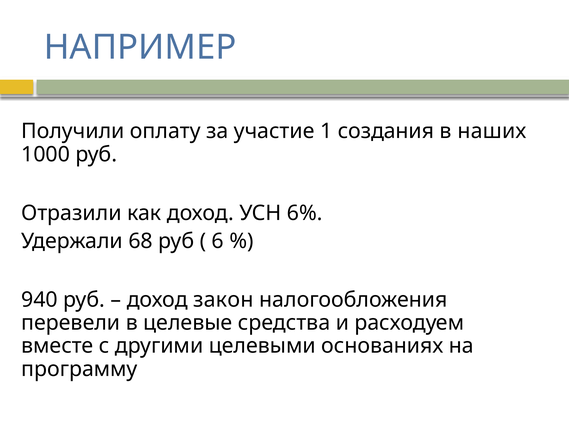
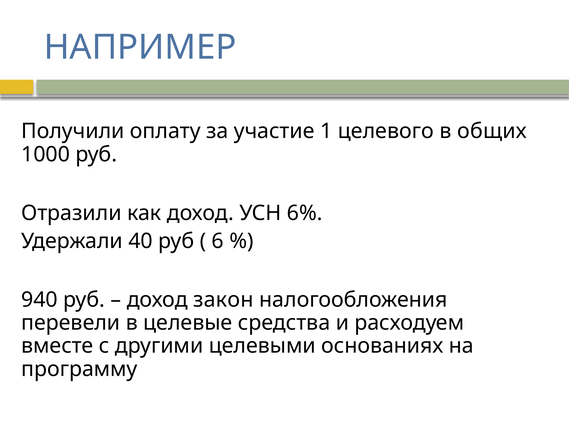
создания: создания -> целевого
наших: наших -> общих
68: 68 -> 40
